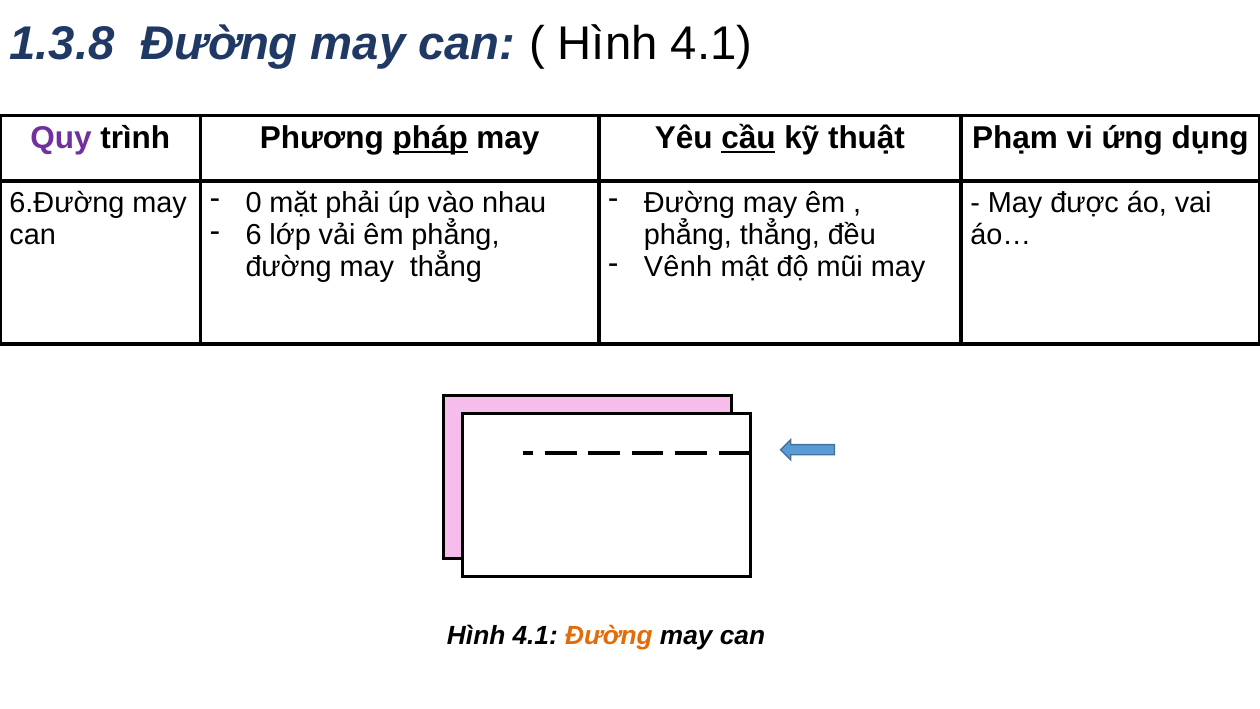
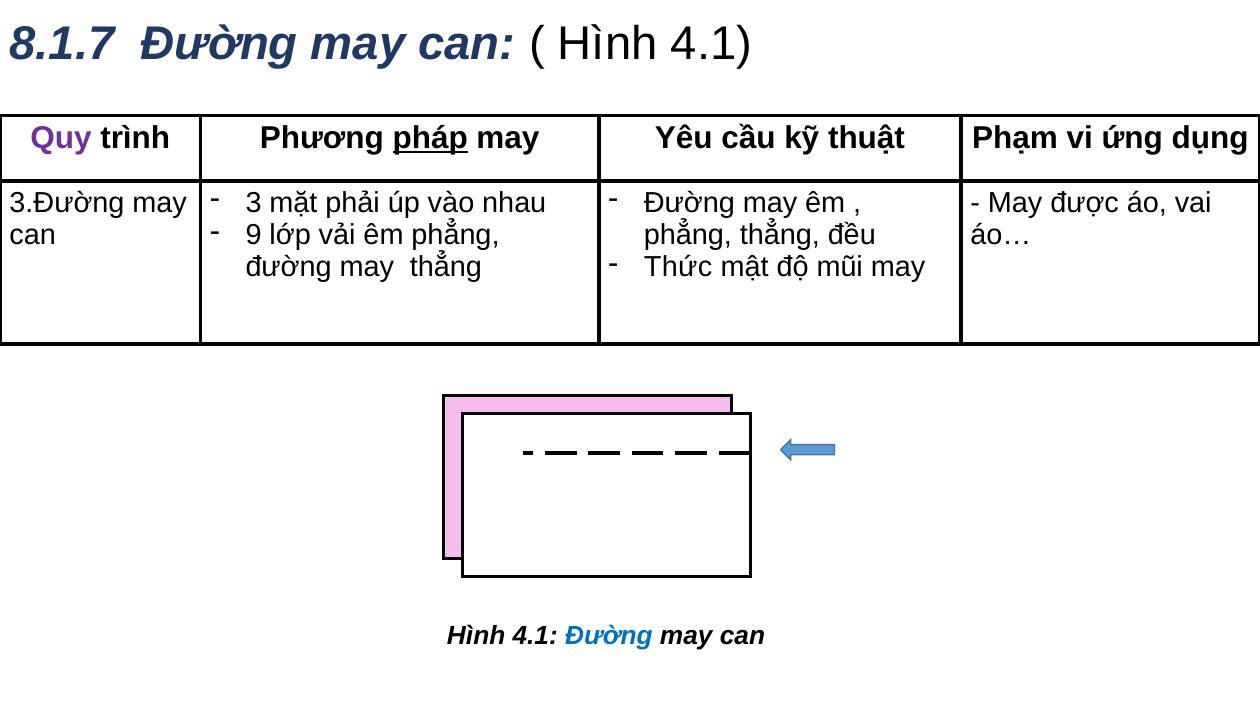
1.3.8: 1.3.8 -> 8.1.7
cầu underline: present -> none
0: 0 -> 3
6.Đường: 6.Đường -> 3.Đường
6: 6 -> 9
Vênh: Vênh -> Thức
Đường at (609, 636) colour: orange -> blue
